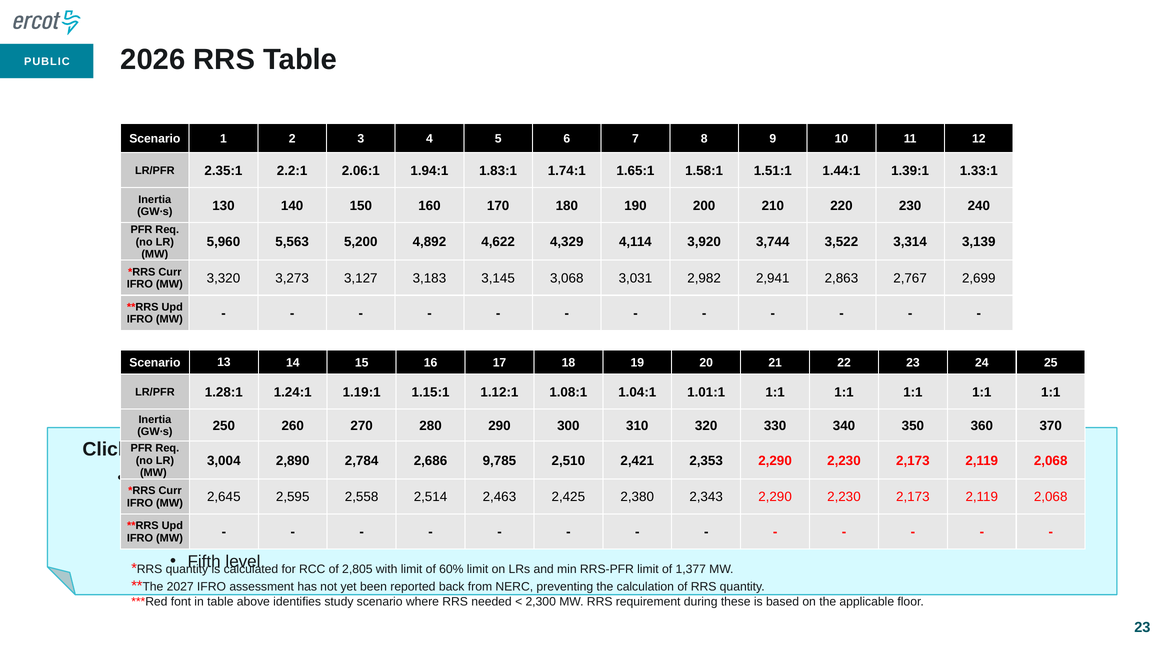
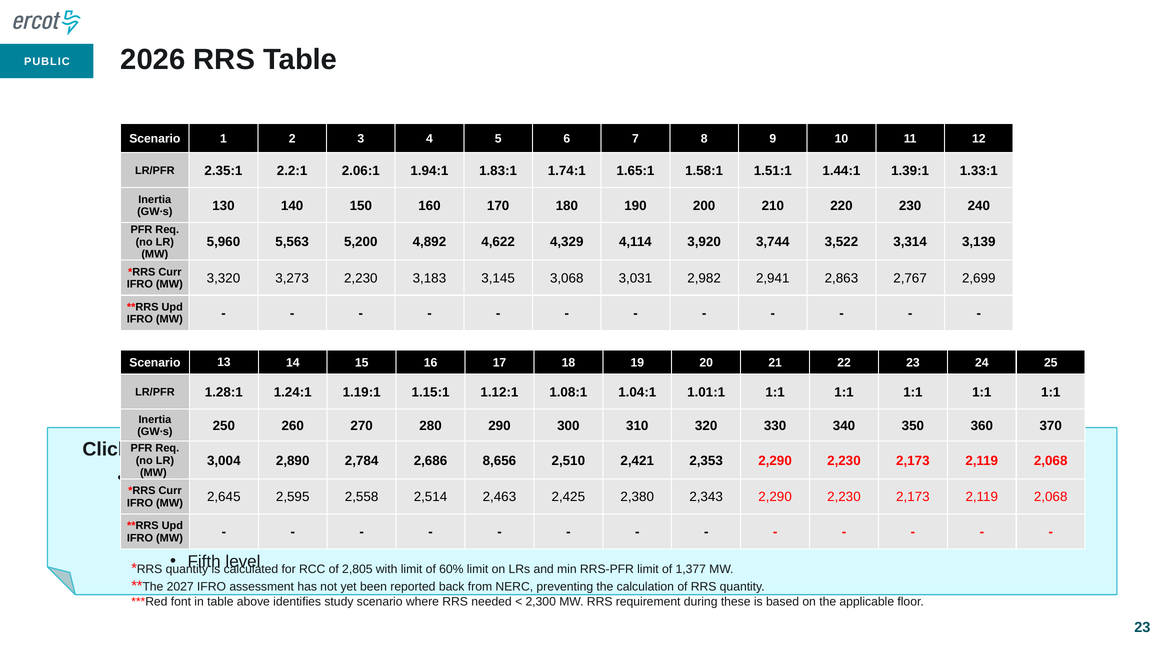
3,273 3,127: 3,127 -> 2,230
9,785: 9,785 -> 8,656
